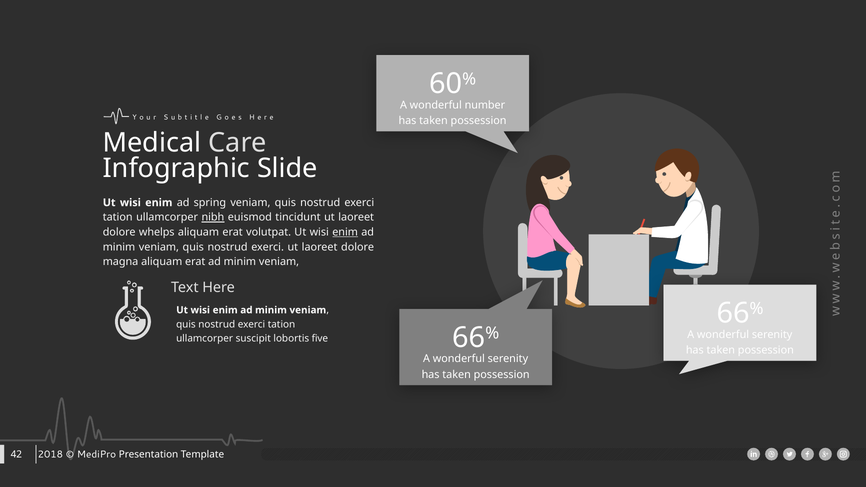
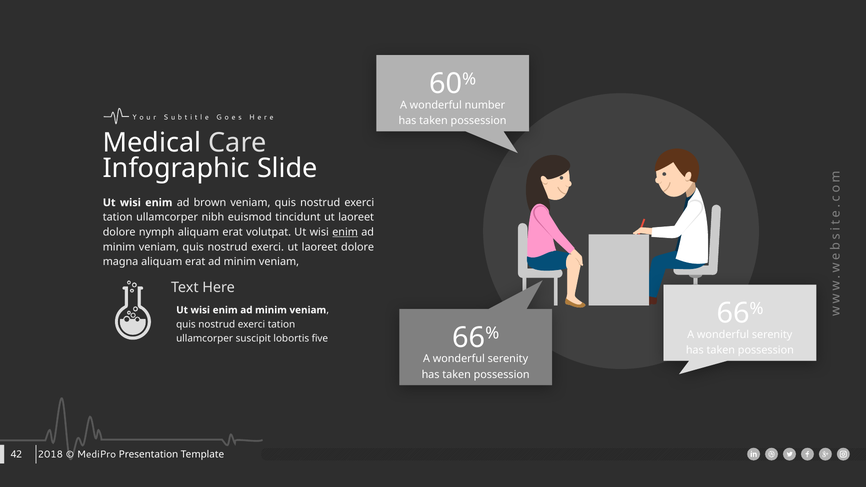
spring: spring -> brown
nibh underline: present -> none
whelps: whelps -> nymph
